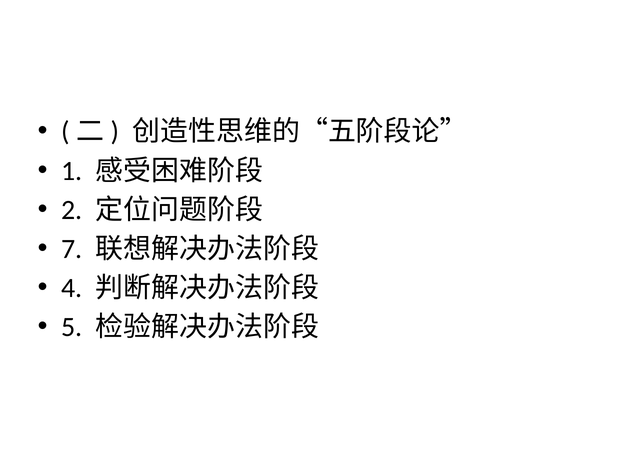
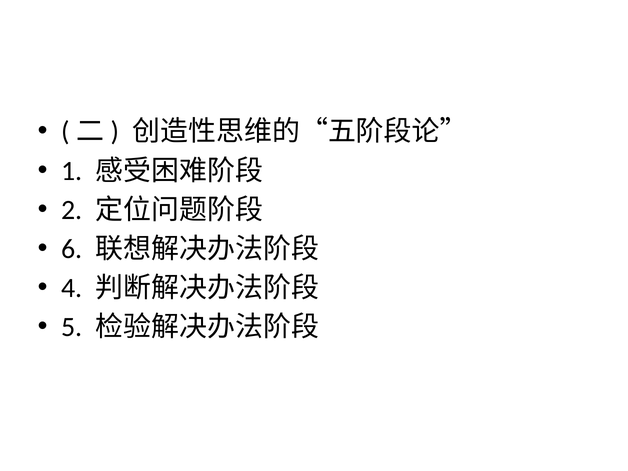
7: 7 -> 6
